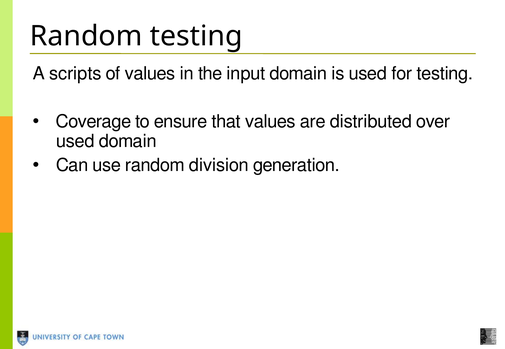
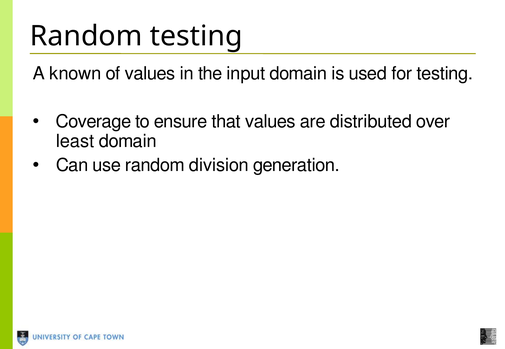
scripts: scripts -> known
used at (75, 141): used -> least
